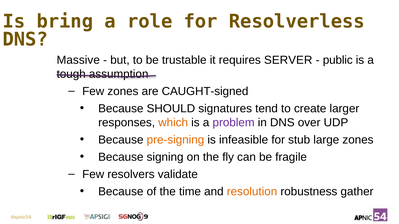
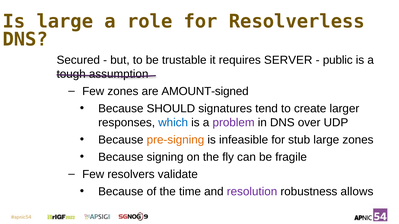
Is bring: bring -> large
Massive: Massive -> Secured
CAUGHT-signed: CAUGHT-signed -> AMOUNT-signed
which colour: orange -> blue
resolution colour: orange -> purple
gather: gather -> allows
